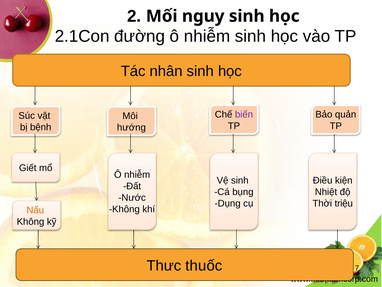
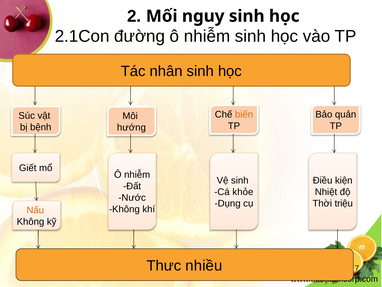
biến colour: purple -> orange
bụng: bụng -> khỏe
thuốc: thuốc -> nhiều
